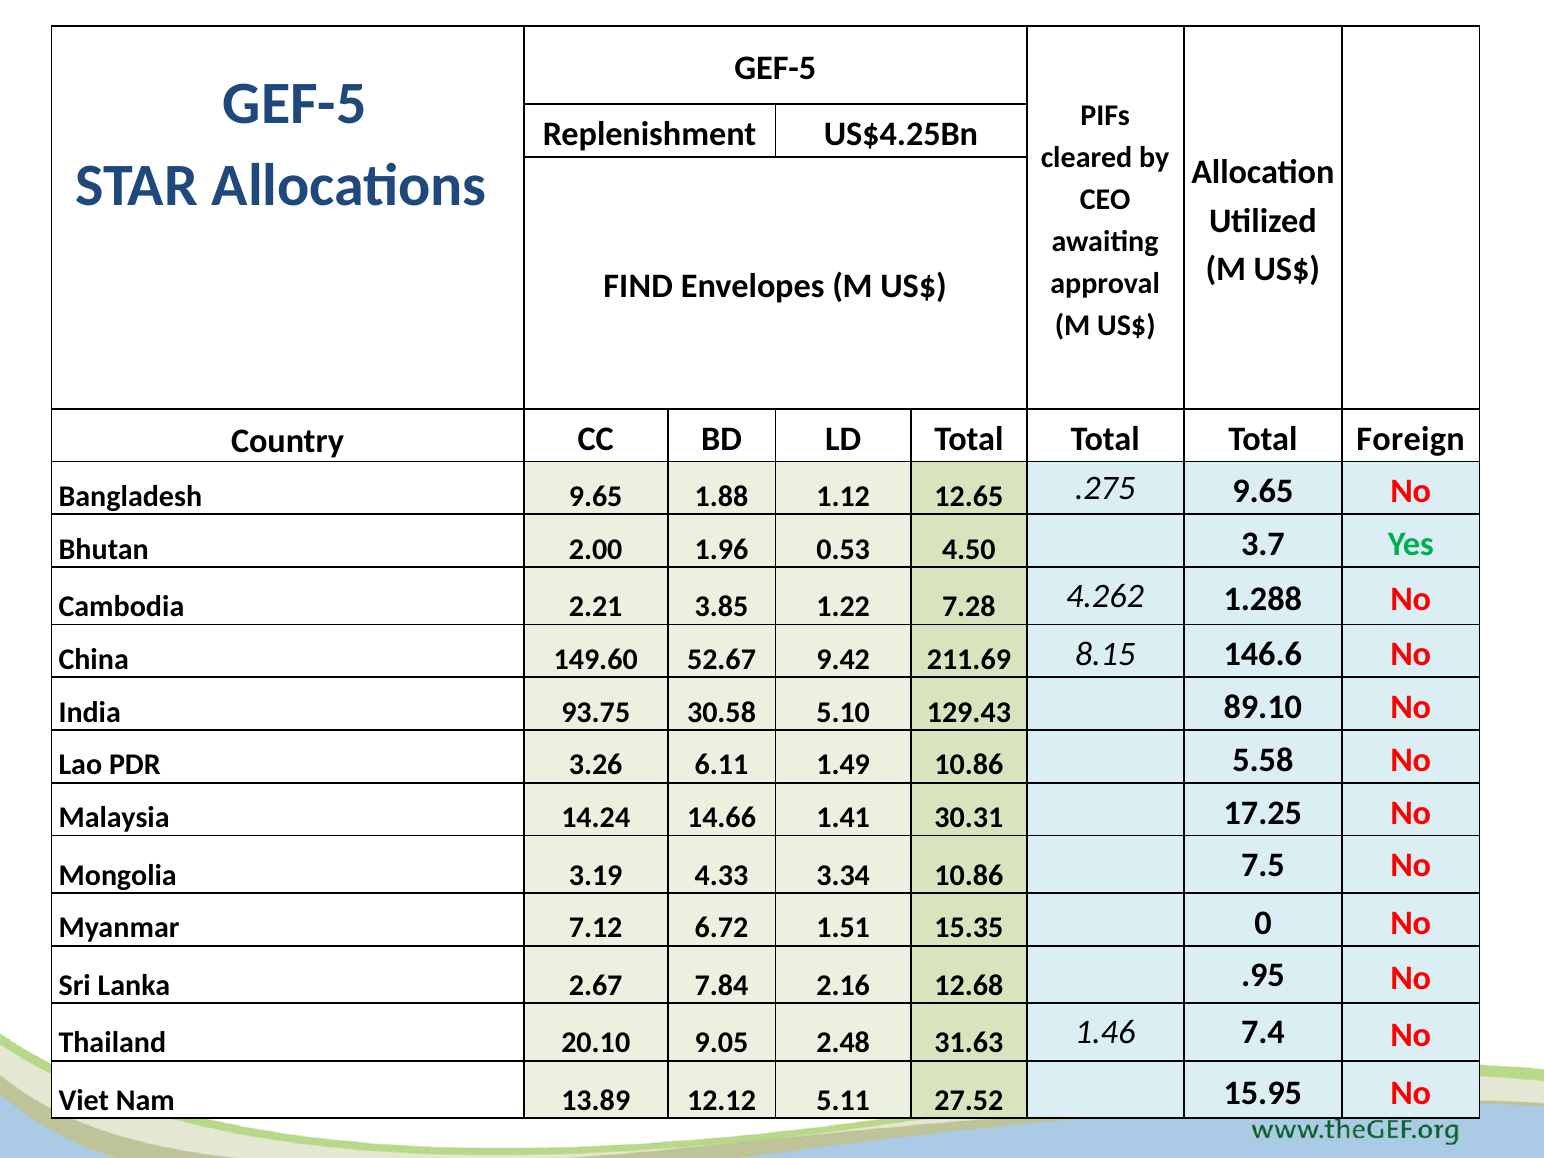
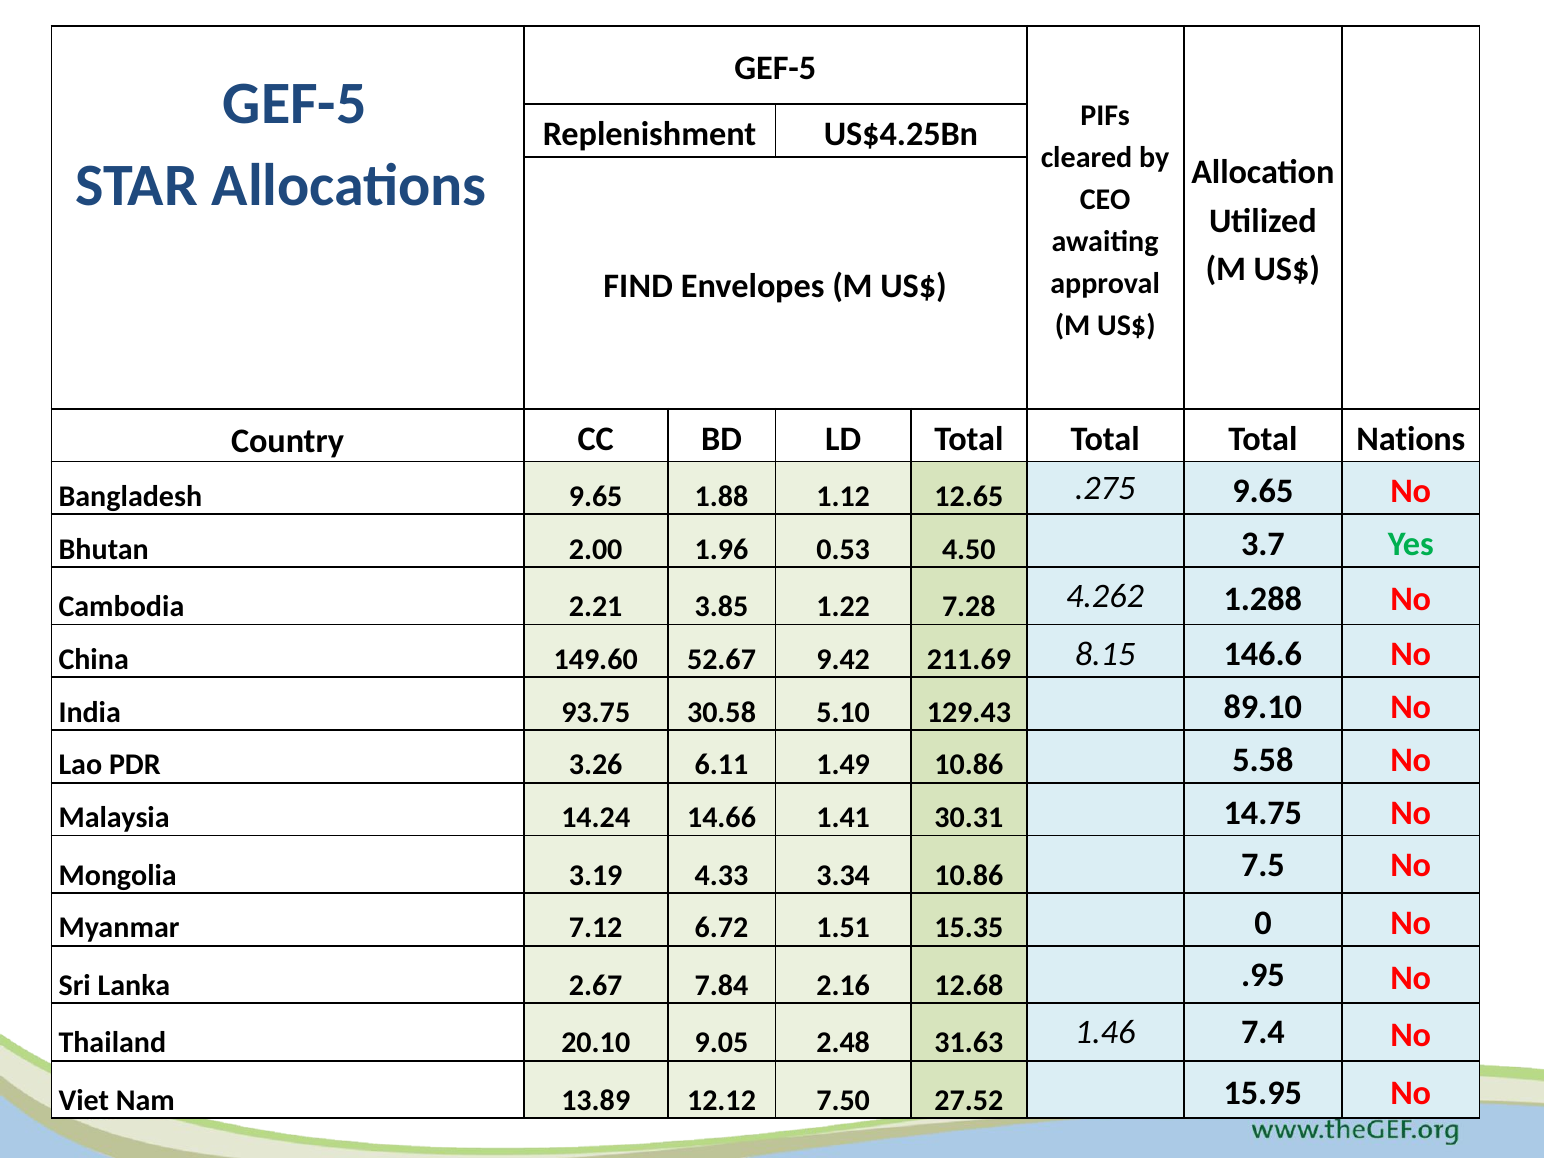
Foreign: Foreign -> Nations
17.25: 17.25 -> 14.75
5.11: 5.11 -> 7.50
